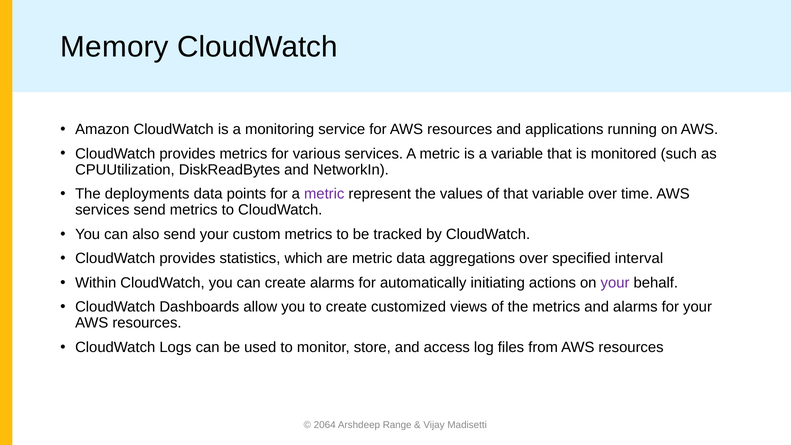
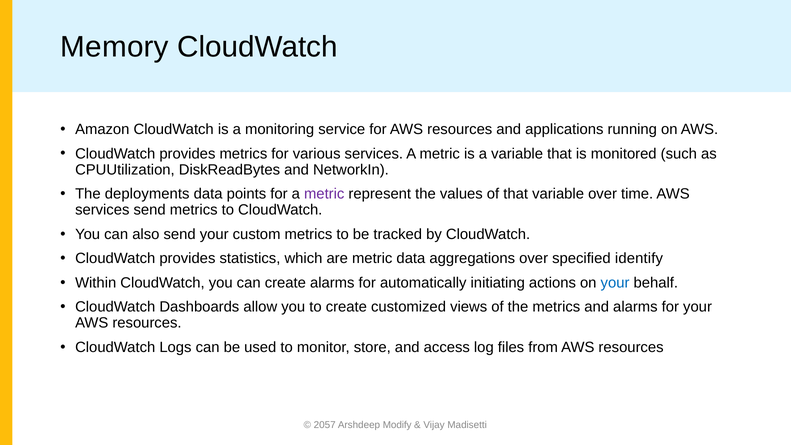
interval: interval -> identify
your at (615, 283) colour: purple -> blue
2064: 2064 -> 2057
Range: Range -> Modify
